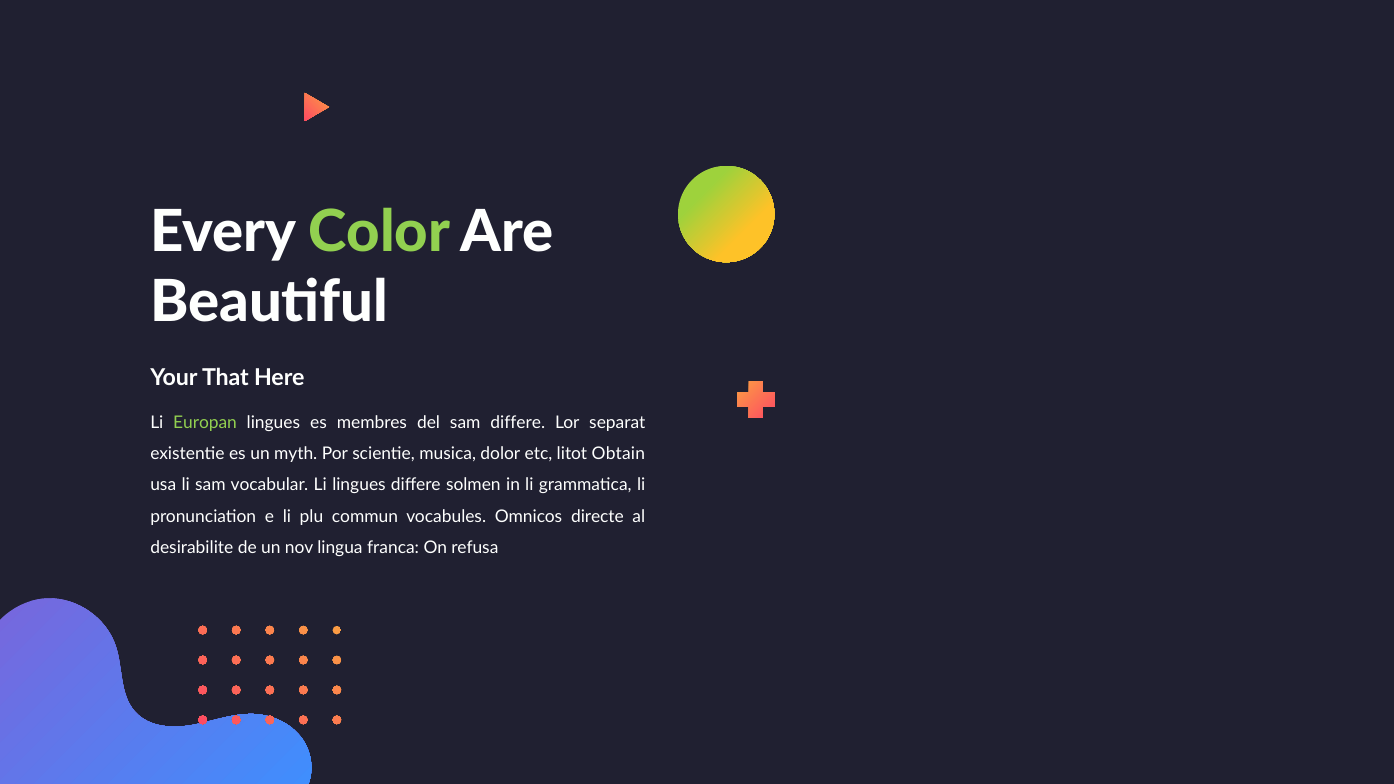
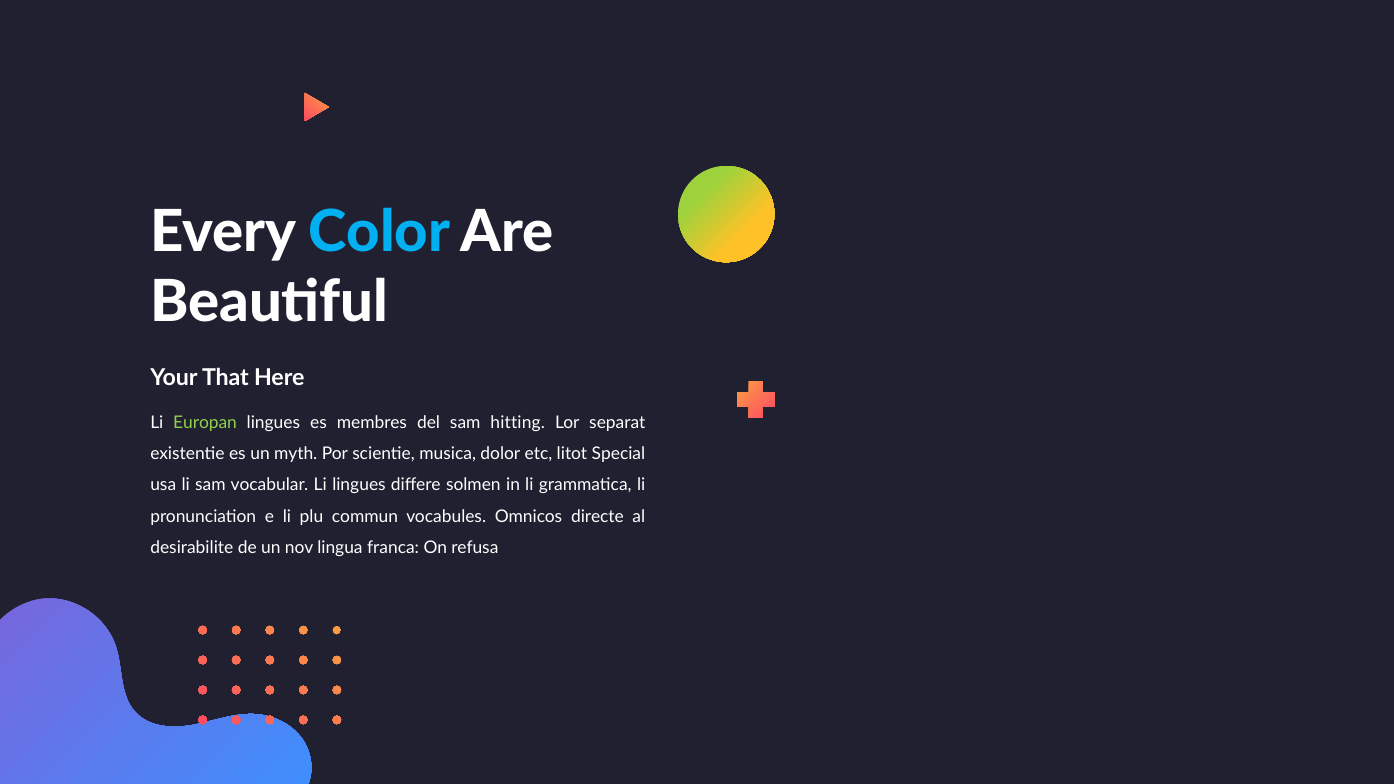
Color colour: light green -> light blue
sam differe: differe -> hitting
Obtain: Obtain -> Special
